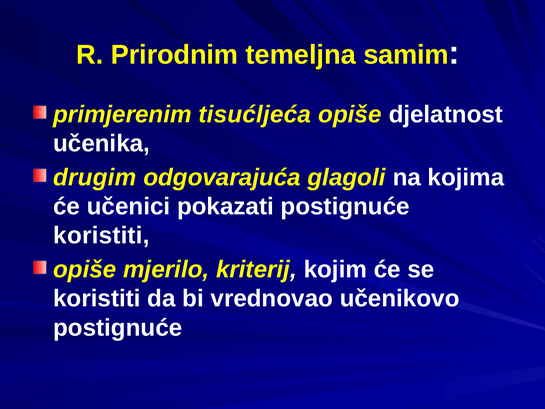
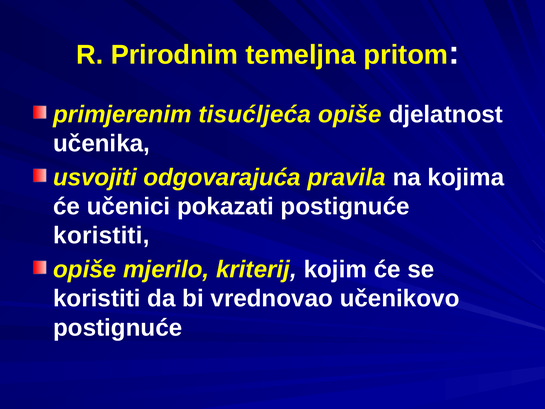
samim: samim -> pritom
drugim: drugim -> usvojiti
glagoli: glagoli -> pravila
